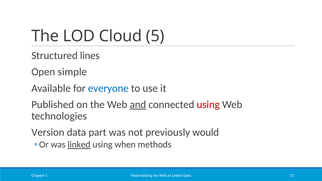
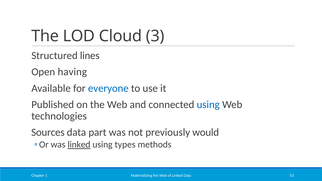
5: 5 -> 3
simple: simple -> having
and underline: present -> none
using at (208, 105) colour: red -> blue
Version: Version -> Sources
when: when -> types
